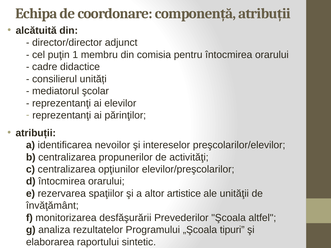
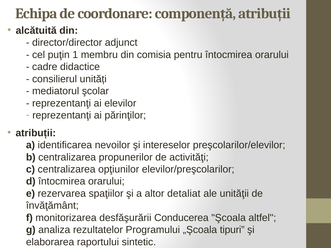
artistice: artistice -> detaliat
Prevederilor: Prevederilor -> Conducerea
